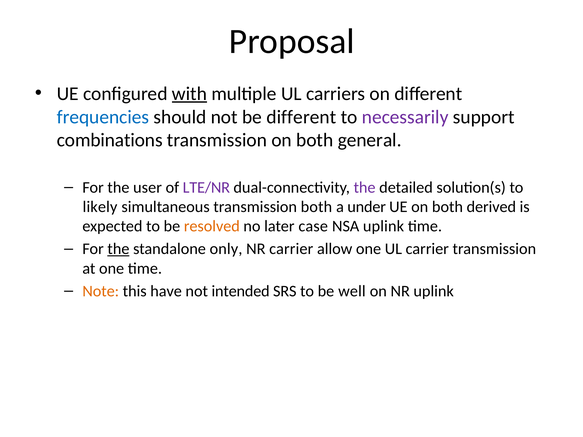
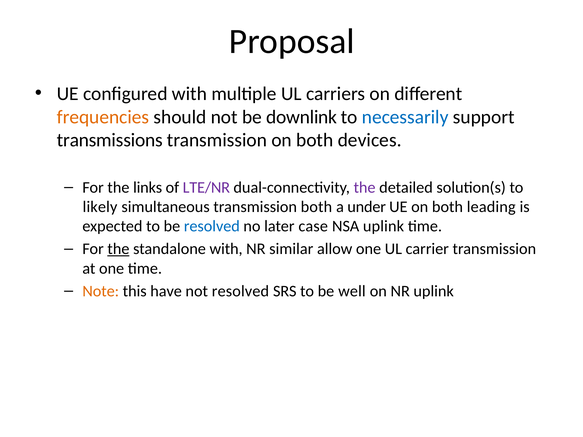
with at (189, 94) underline: present -> none
frequencies colour: blue -> orange
be different: different -> downlink
necessarily colour: purple -> blue
combinations: combinations -> transmissions
general: general -> devices
user: user -> links
derived: derived -> leading
resolved at (212, 226) colour: orange -> blue
standalone only: only -> with
NR carrier: carrier -> similar
not intended: intended -> resolved
